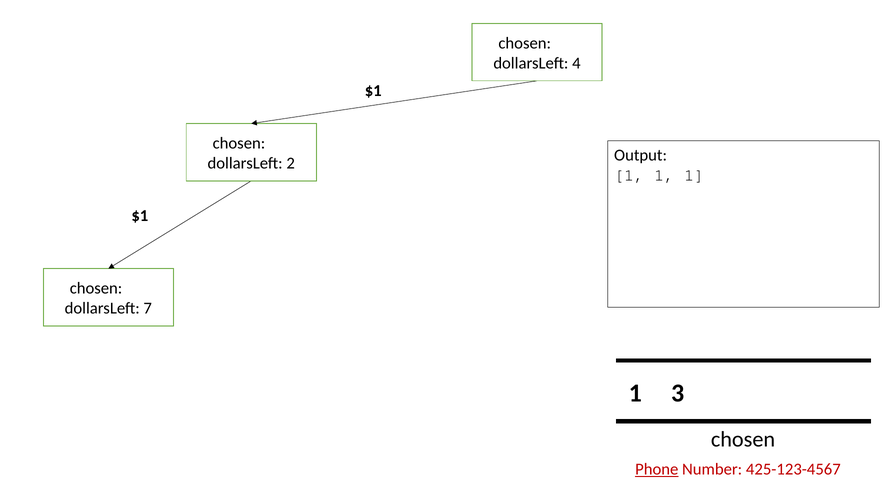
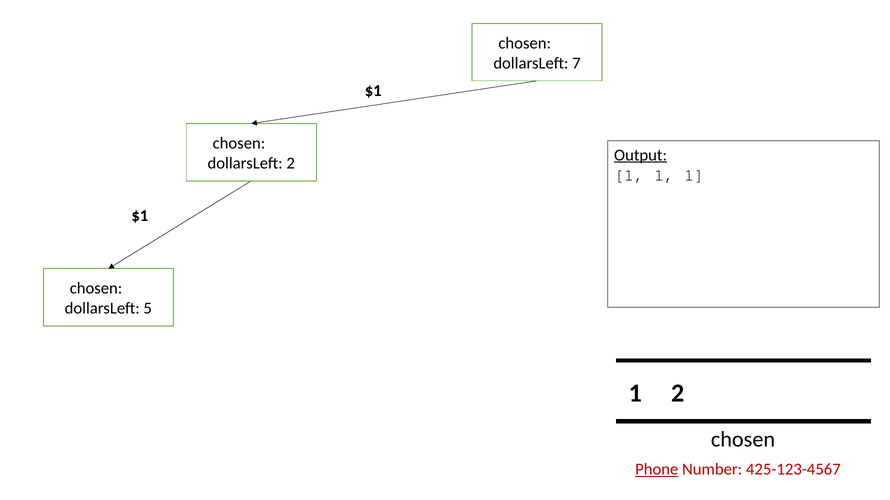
4: 4 -> 7
Output underline: none -> present
7: 7 -> 5
1 3: 3 -> 2
